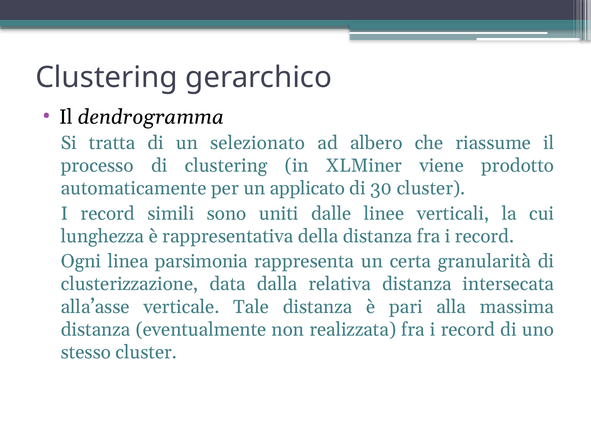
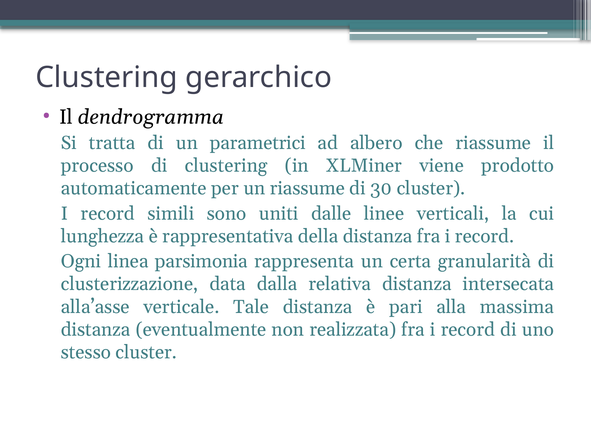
selezionato: selezionato -> parametrici
un applicato: applicato -> riassume
